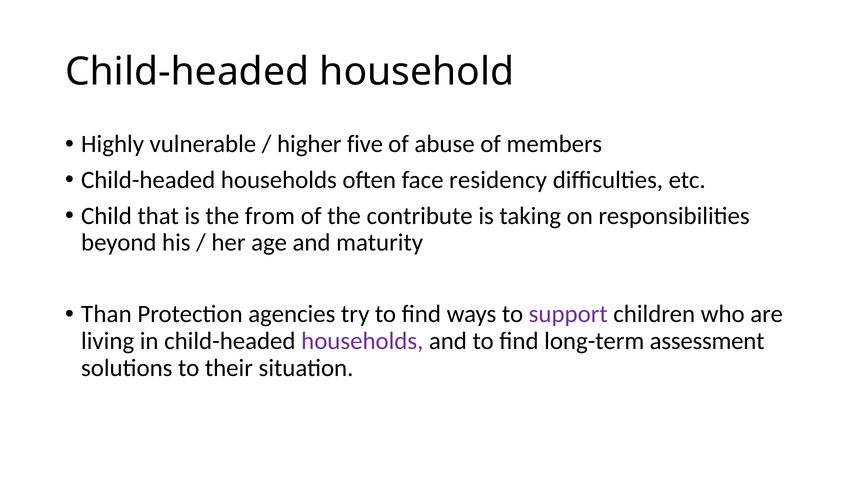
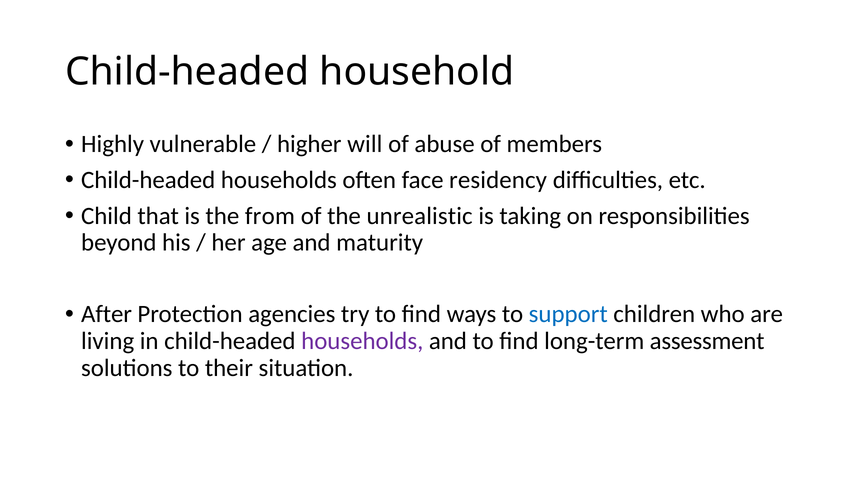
five: five -> will
contribute: contribute -> unrealistic
Than: Than -> After
support colour: purple -> blue
